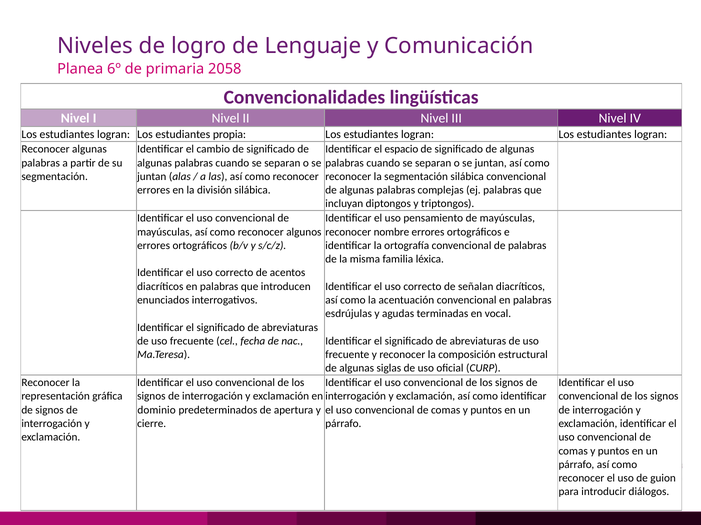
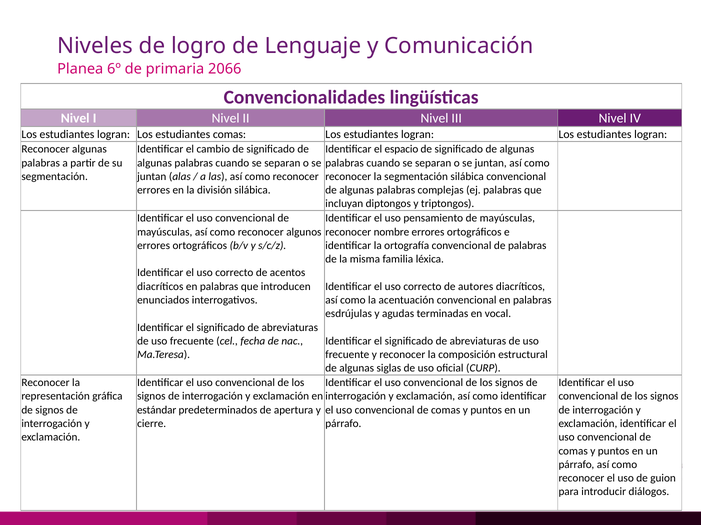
2058: 2058 -> 2066
estudiantes propia: propia -> comas
señalan: señalan -> autores
dominio: dominio -> estándar
